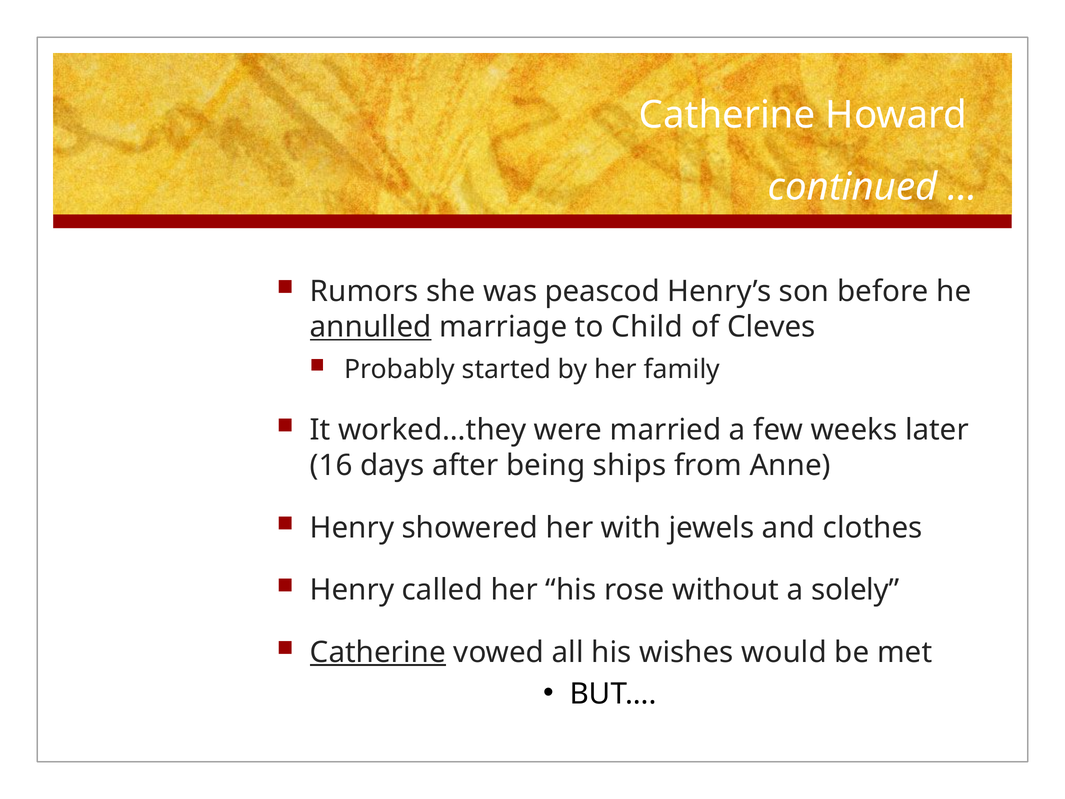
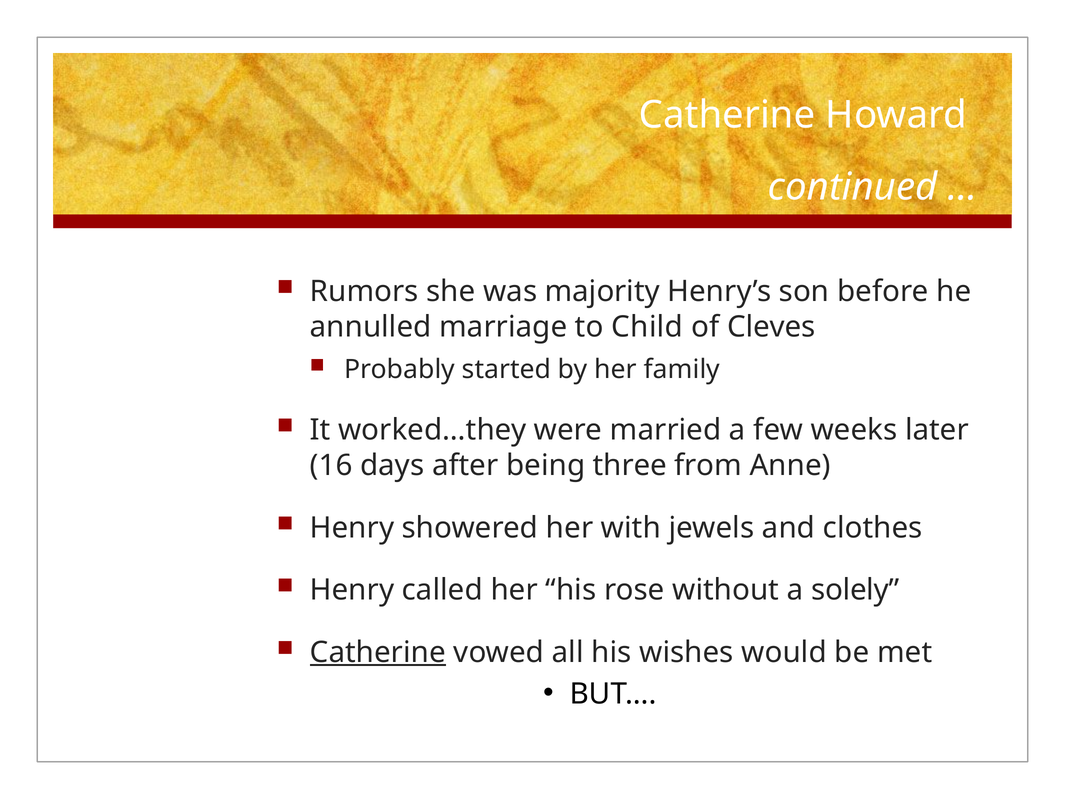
peascod: peascod -> majority
annulled underline: present -> none
ships: ships -> three
